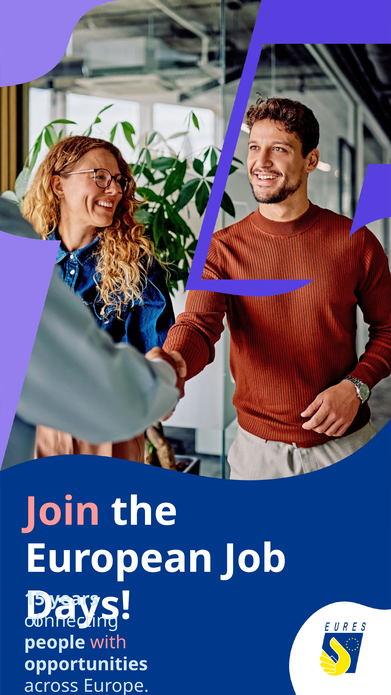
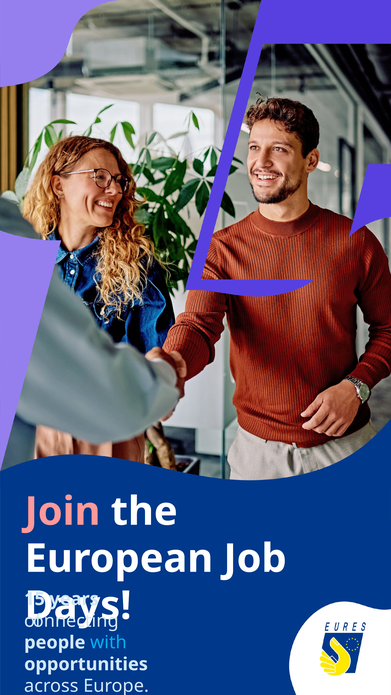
with colour: pink -> light blue
